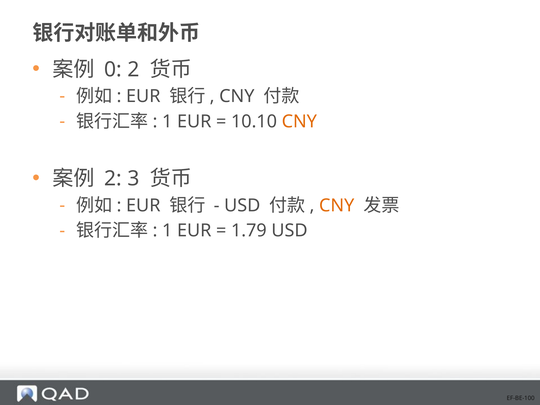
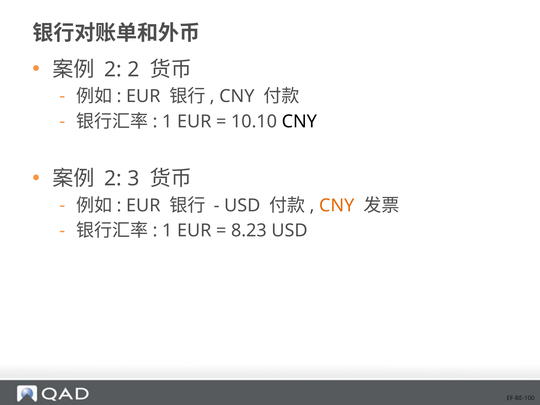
0 at (113, 69): 0 -> 2
CNY at (299, 121) colour: orange -> black
1.79: 1.79 -> 8.23
